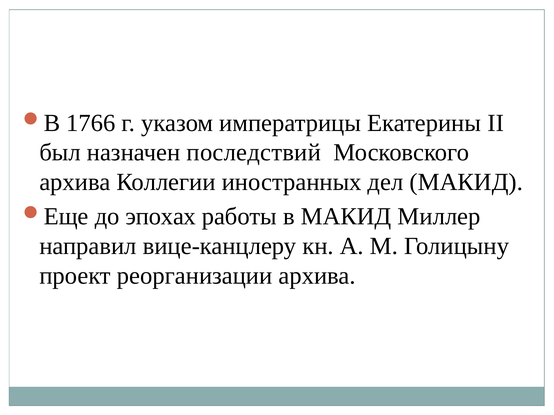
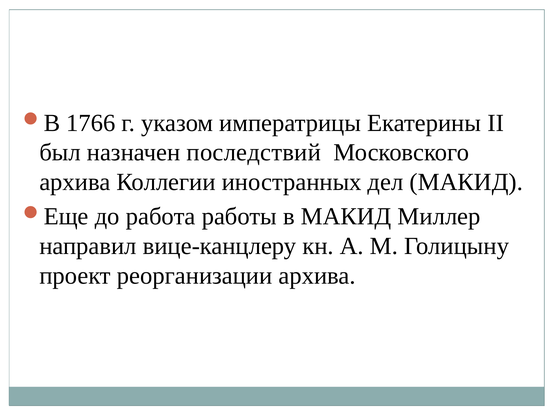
эпохах: эпохах -> работа
